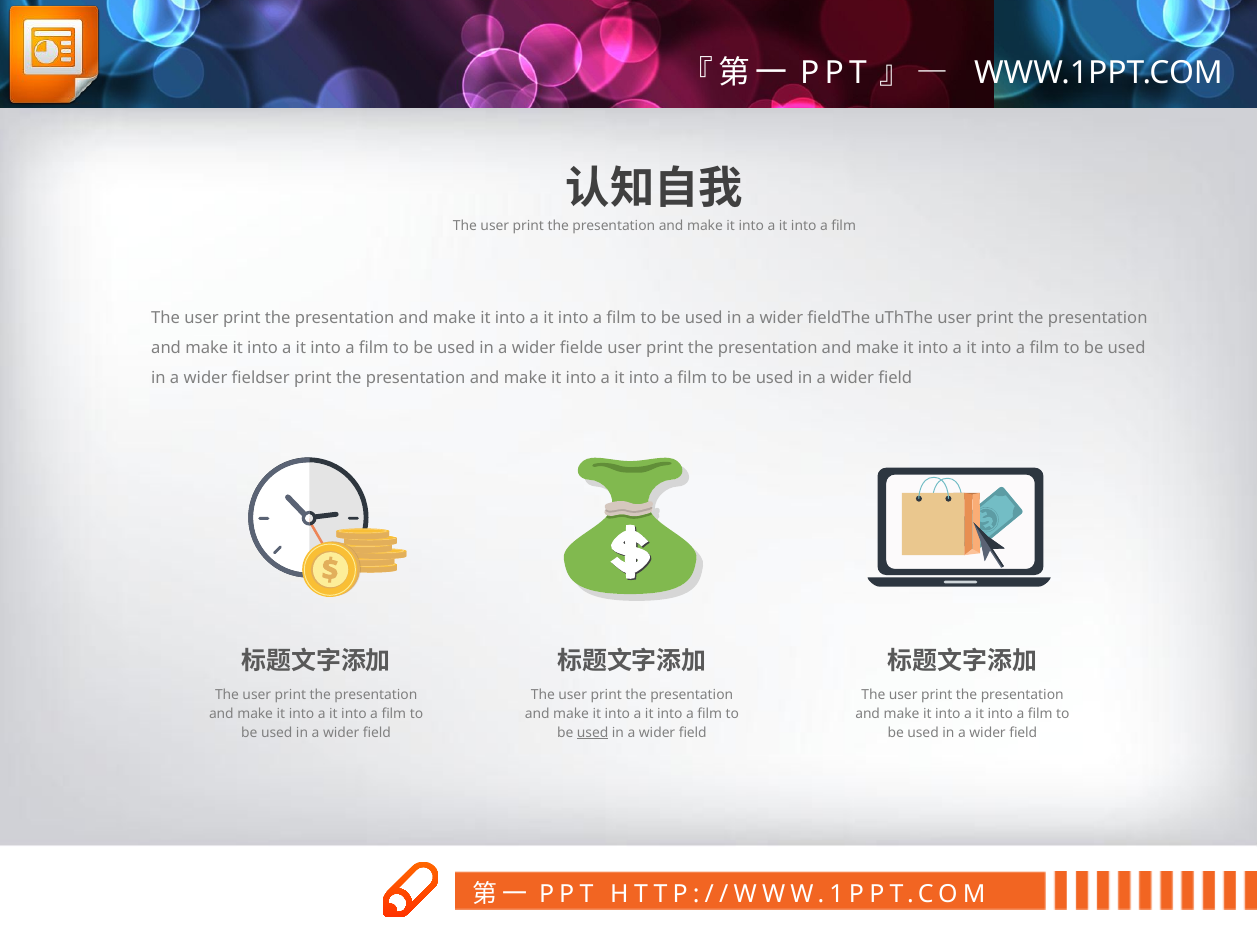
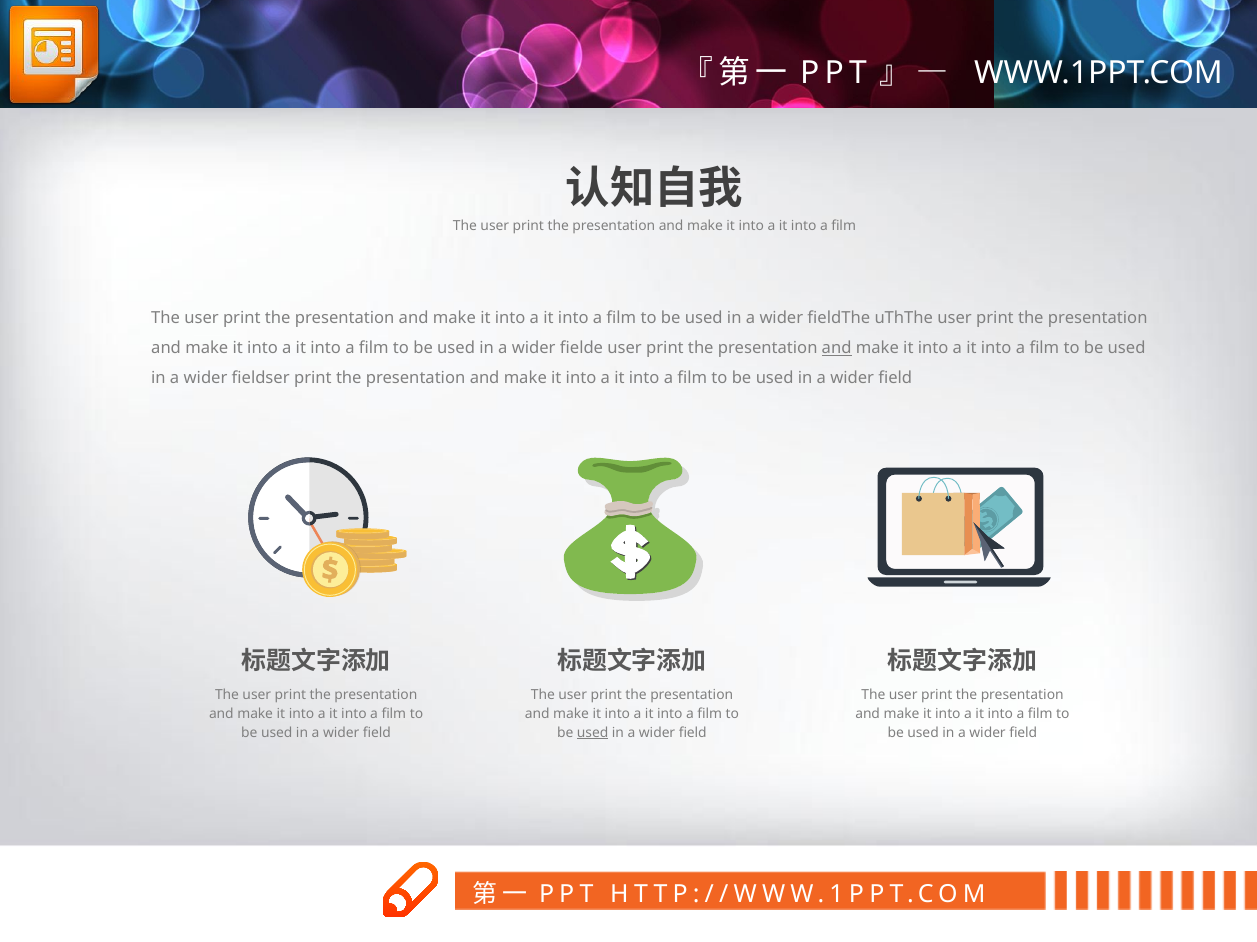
and at (837, 348) underline: none -> present
